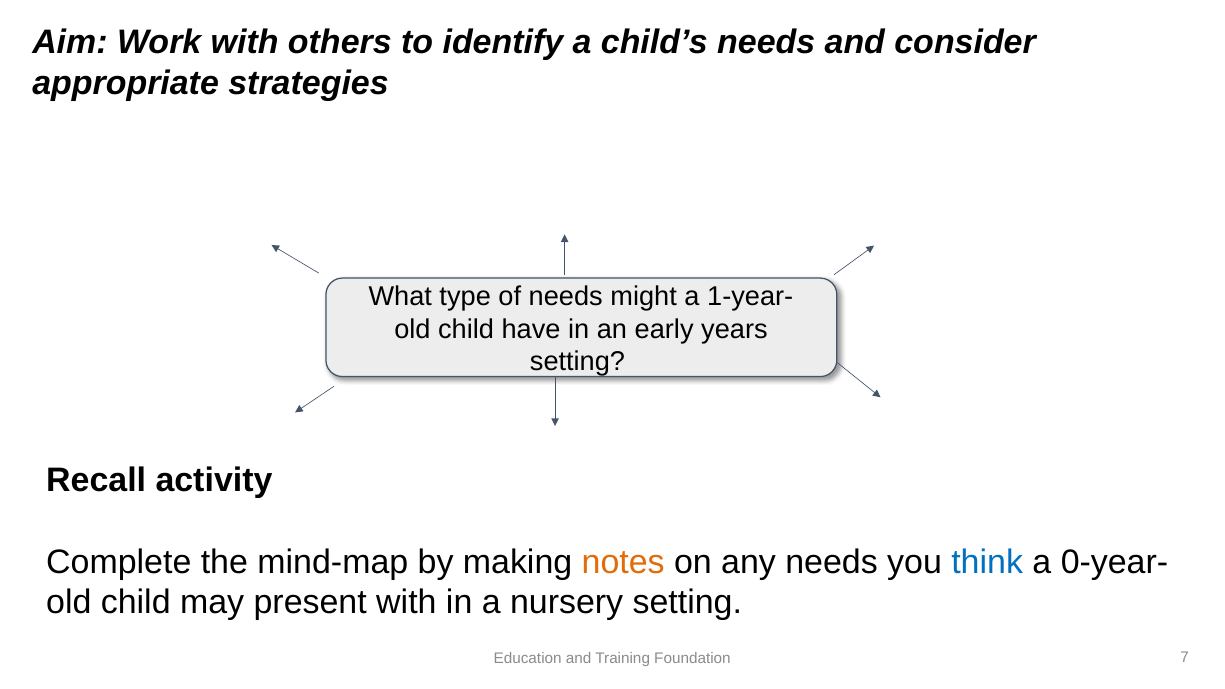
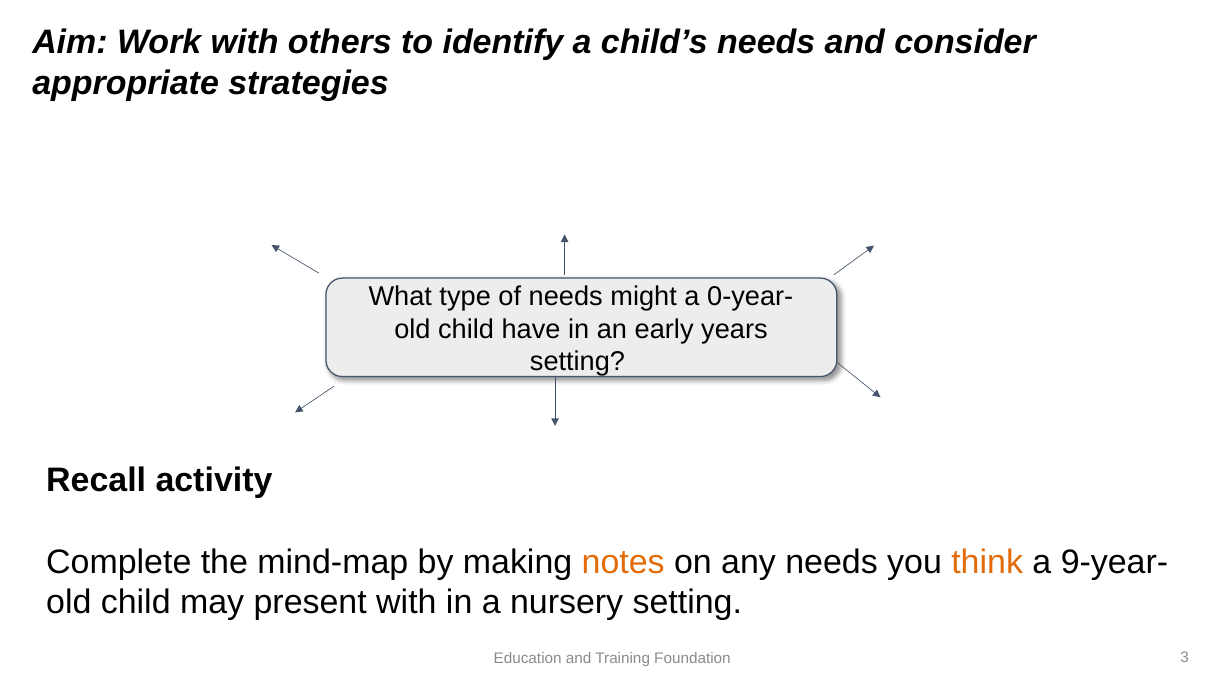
1-year-: 1-year- -> 0-year-
think colour: blue -> orange
0-year-: 0-year- -> 9-year-
7: 7 -> 3
